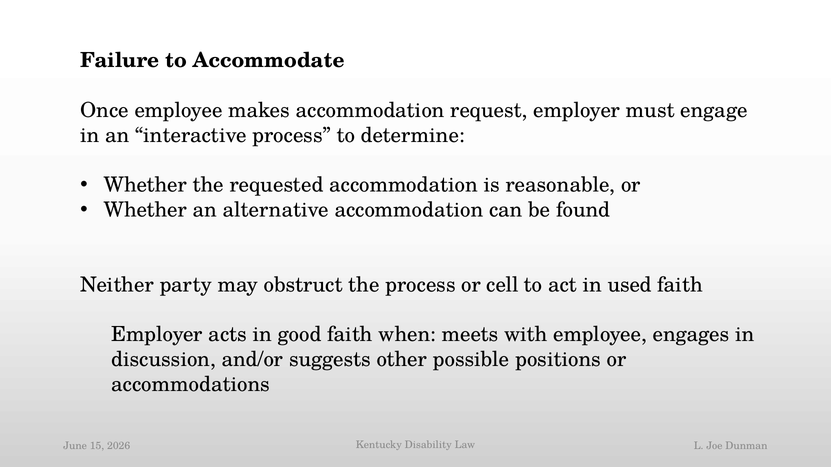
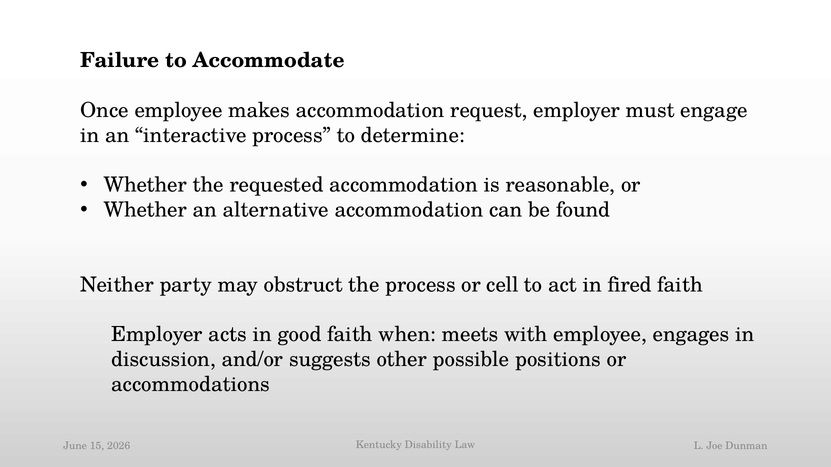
used: used -> fired
